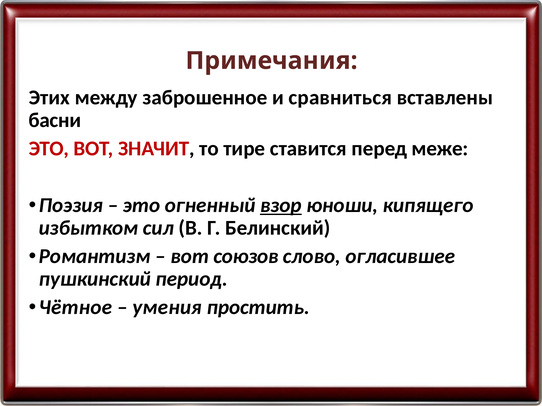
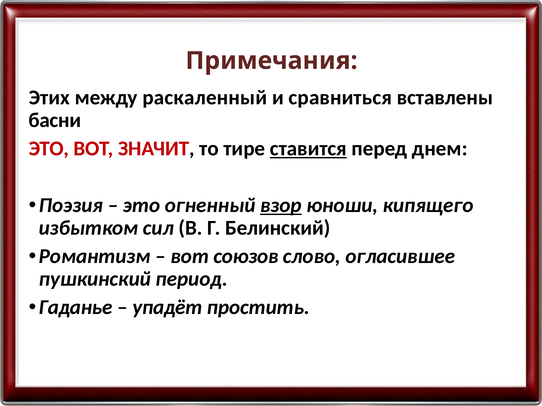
заброшенное: заброшенное -> раскаленный
ставится underline: none -> present
меже: меже -> днем
Чётное: Чётное -> Гаданье
умения: умения -> упадёт
